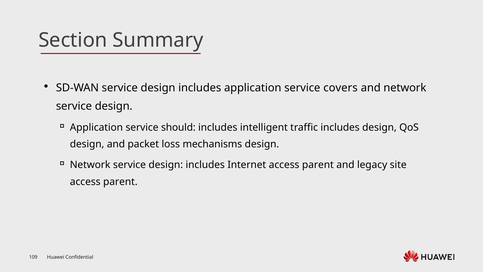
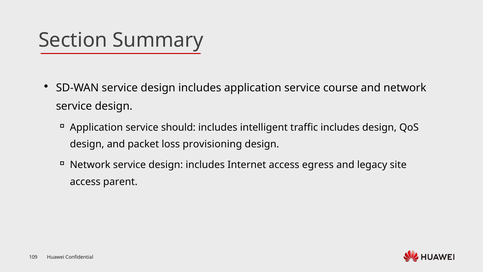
covers: covers -> course
mechanisms: mechanisms -> provisioning
Internet access parent: parent -> egress
